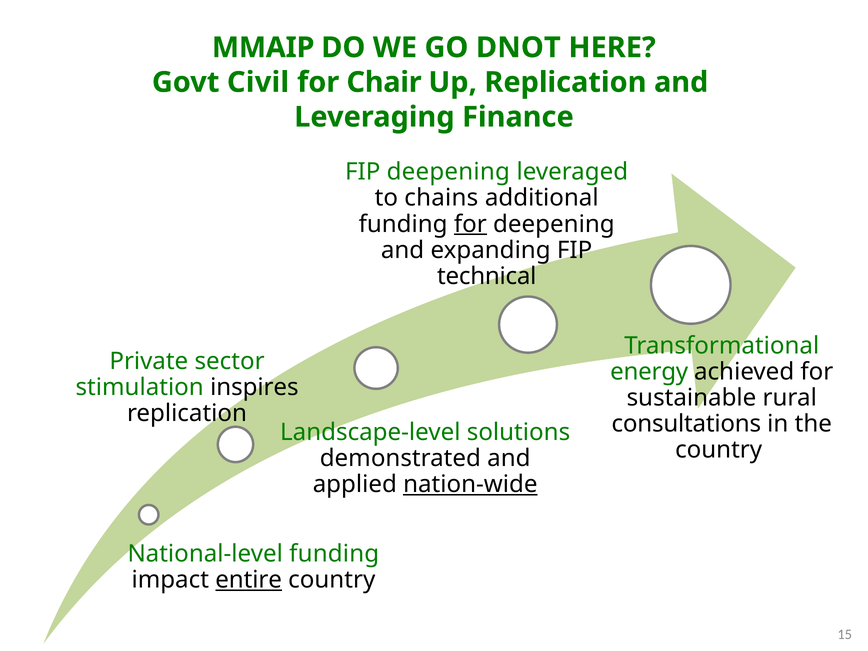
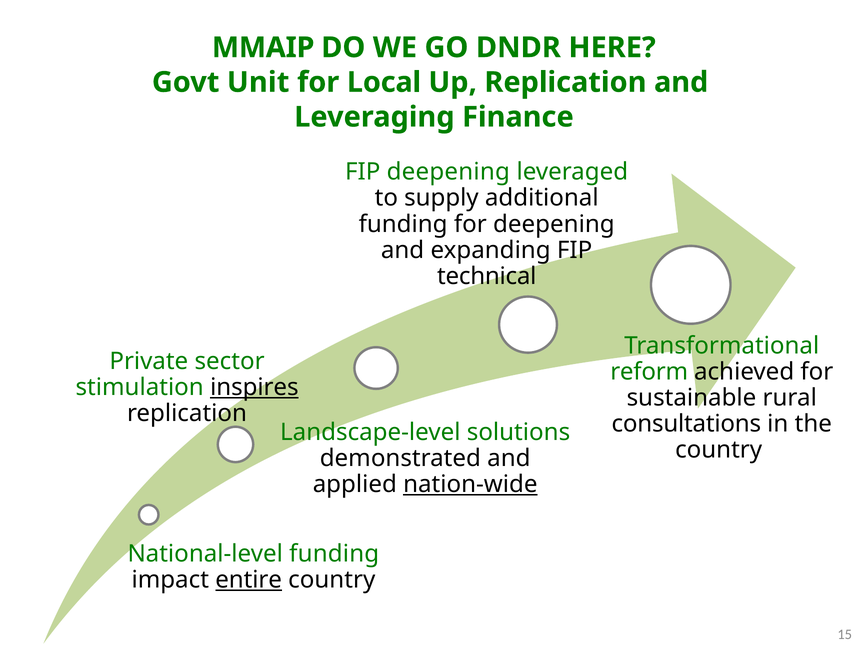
DNOT: DNOT -> DNDR
Civil: Civil -> Unit
Chair: Chair -> Local
chains: chains -> supply
for at (470, 224) underline: present -> none
energy: energy -> reform
inspires underline: none -> present
